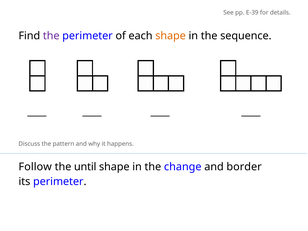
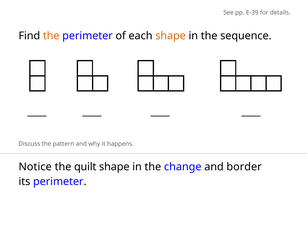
the at (51, 36) colour: purple -> orange
Follow: Follow -> Notice
until: until -> quilt
